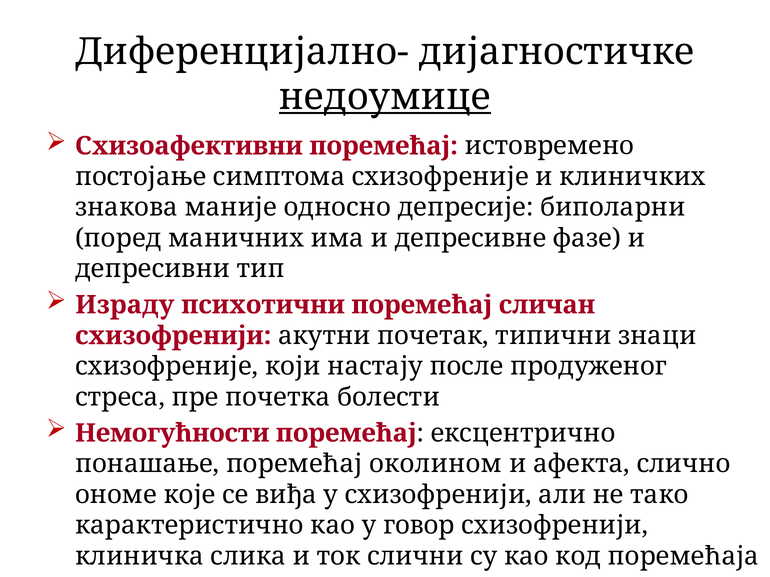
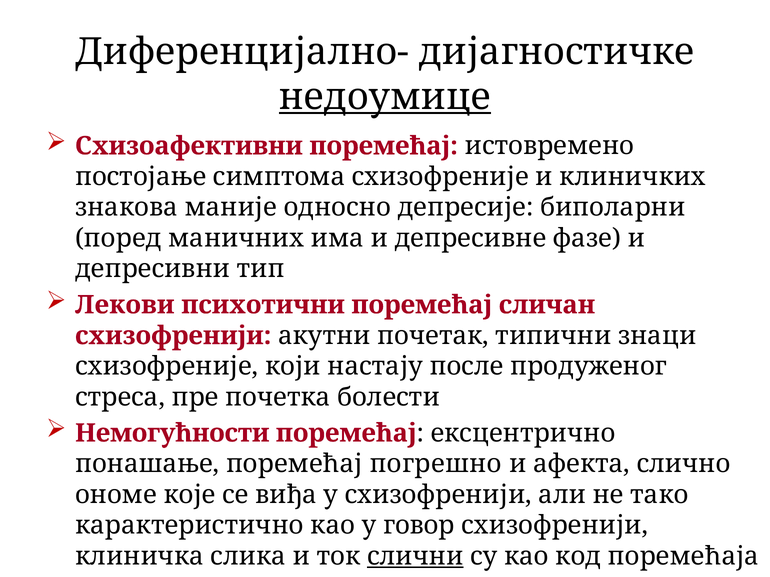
Израду: Израду -> Лекови
околином: околином -> погрешно
слични underline: none -> present
